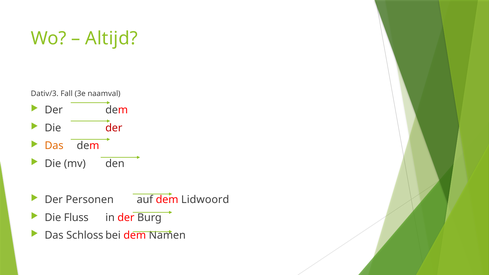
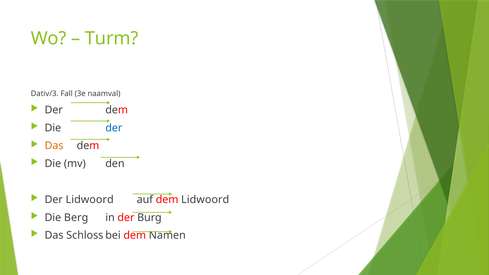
Altijd: Altijd -> Turm
der at (114, 128) colour: red -> blue
Der Personen: Personen -> Lidwoord
Fluss: Fluss -> Berg
